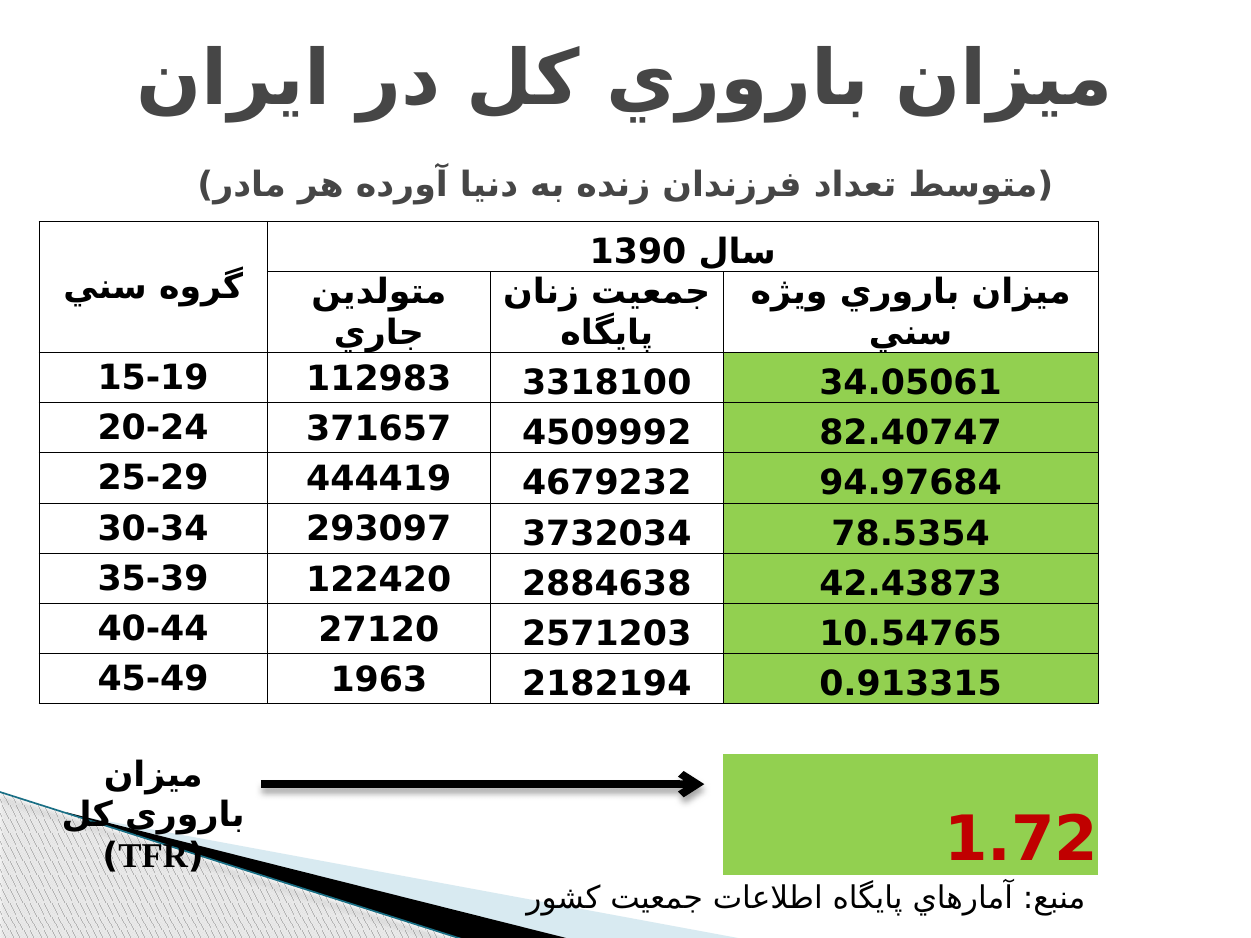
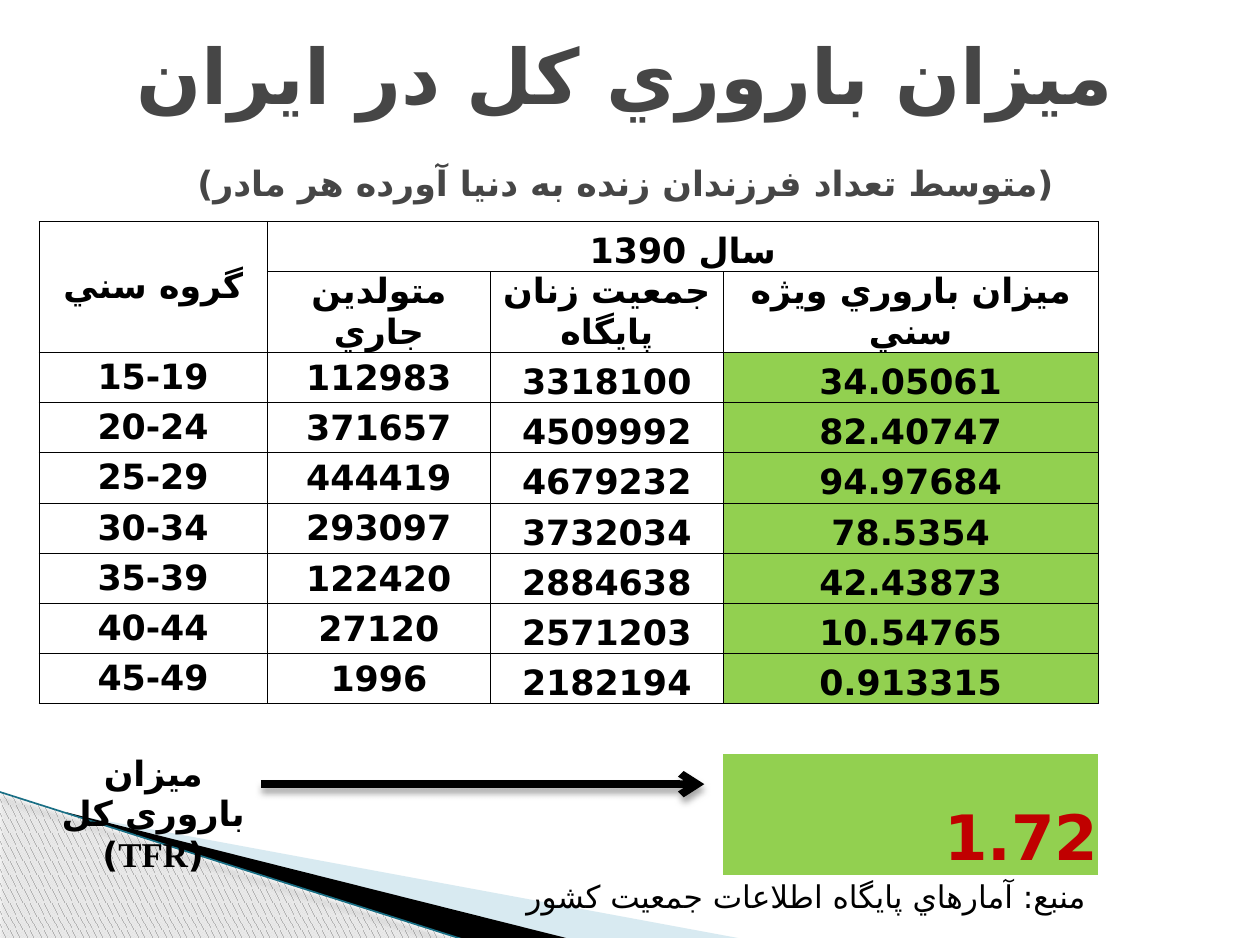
1963: 1963 -> 1996
